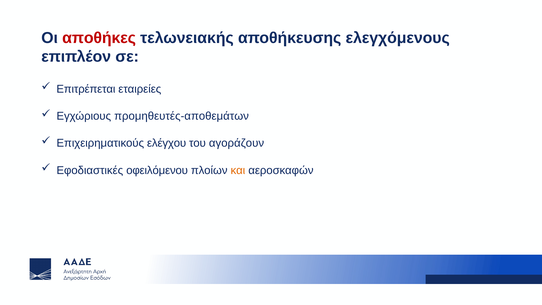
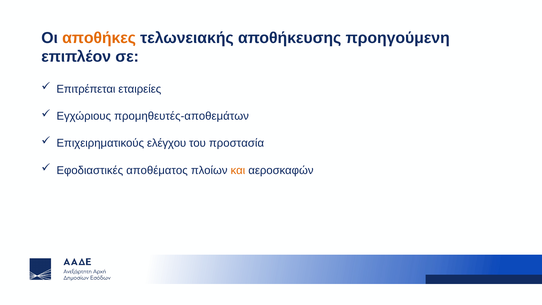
αποθήκες colour: red -> orange
ελεγχόμενους: ελεγχόμενους -> προηγούμενη
αγοράζουν: αγοράζουν -> προστασία
οφειλόμενου: οφειλόμενου -> αποθέματος
